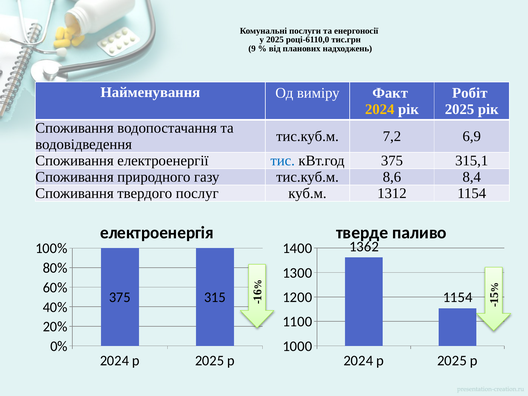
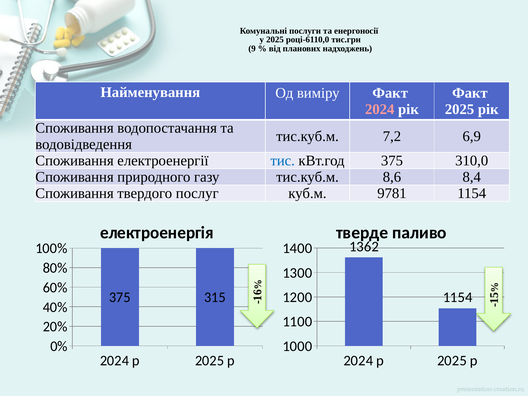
Робіт at (470, 93): Робіт -> Факт
2024 at (380, 109) colour: yellow -> pink
315,1: 315,1 -> 310,0
1312: 1312 -> 9781
